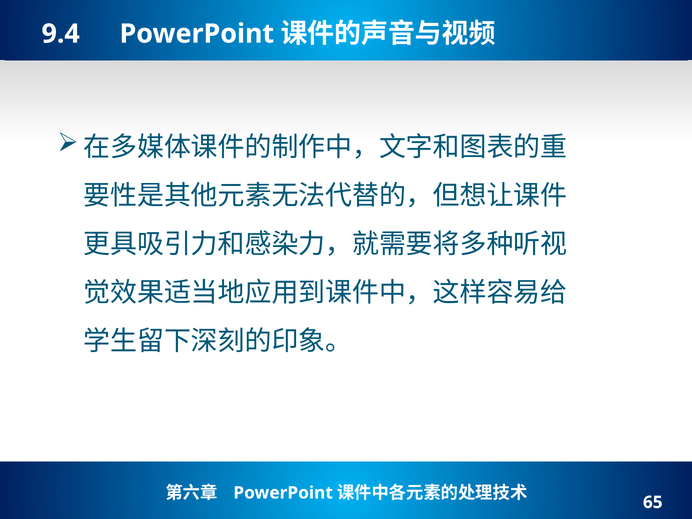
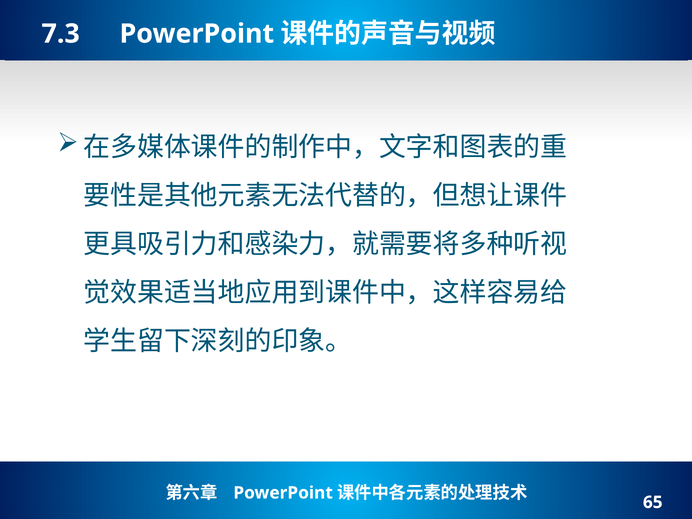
9.4: 9.4 -> 7.3
